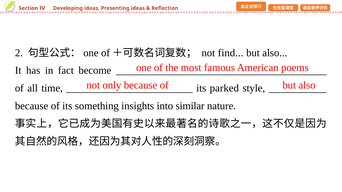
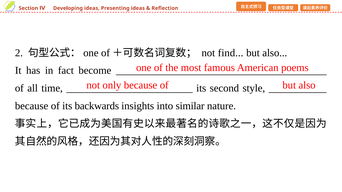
parked: parked -> second
something: something -> backwards
